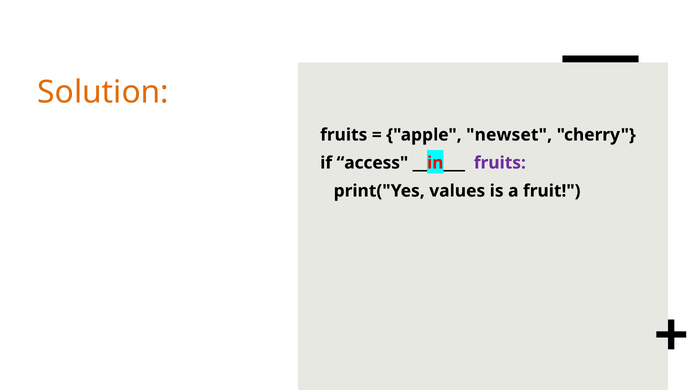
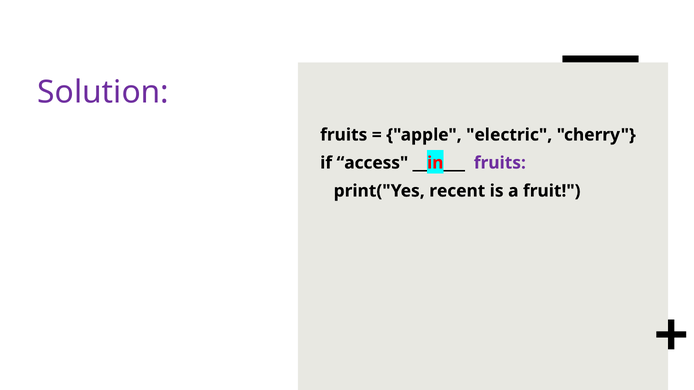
Solution colour: orange -> purple
newset: newset -> electric
values: values -> recent
